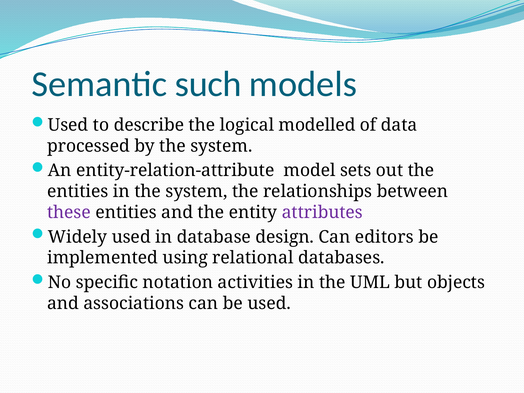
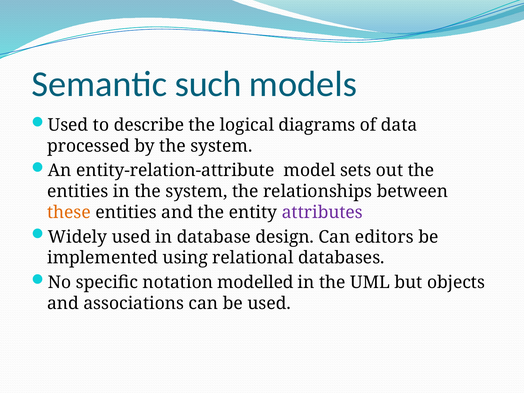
modelled: modelled -> diagrams
these colour: purple -> orange
activities: activities -> modelled
